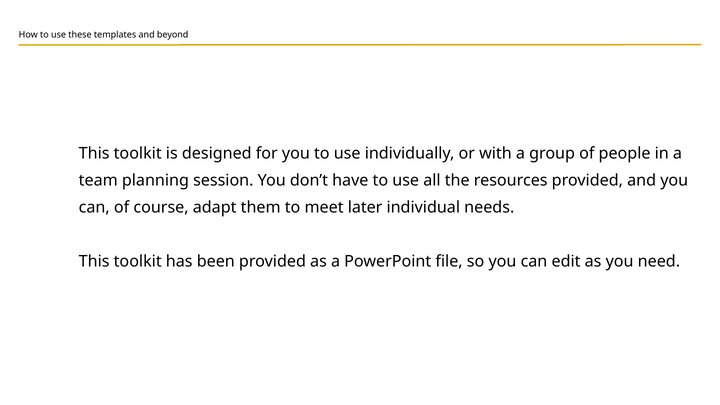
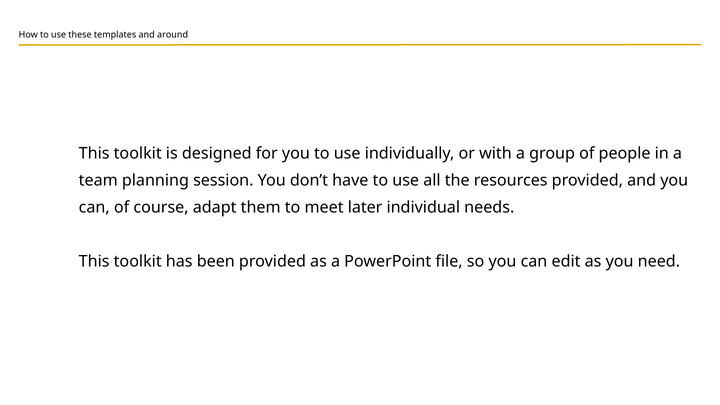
beyond: beyond -> around
